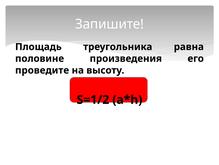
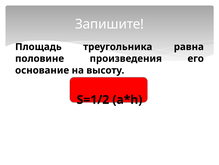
проведите: проведите -> основание
